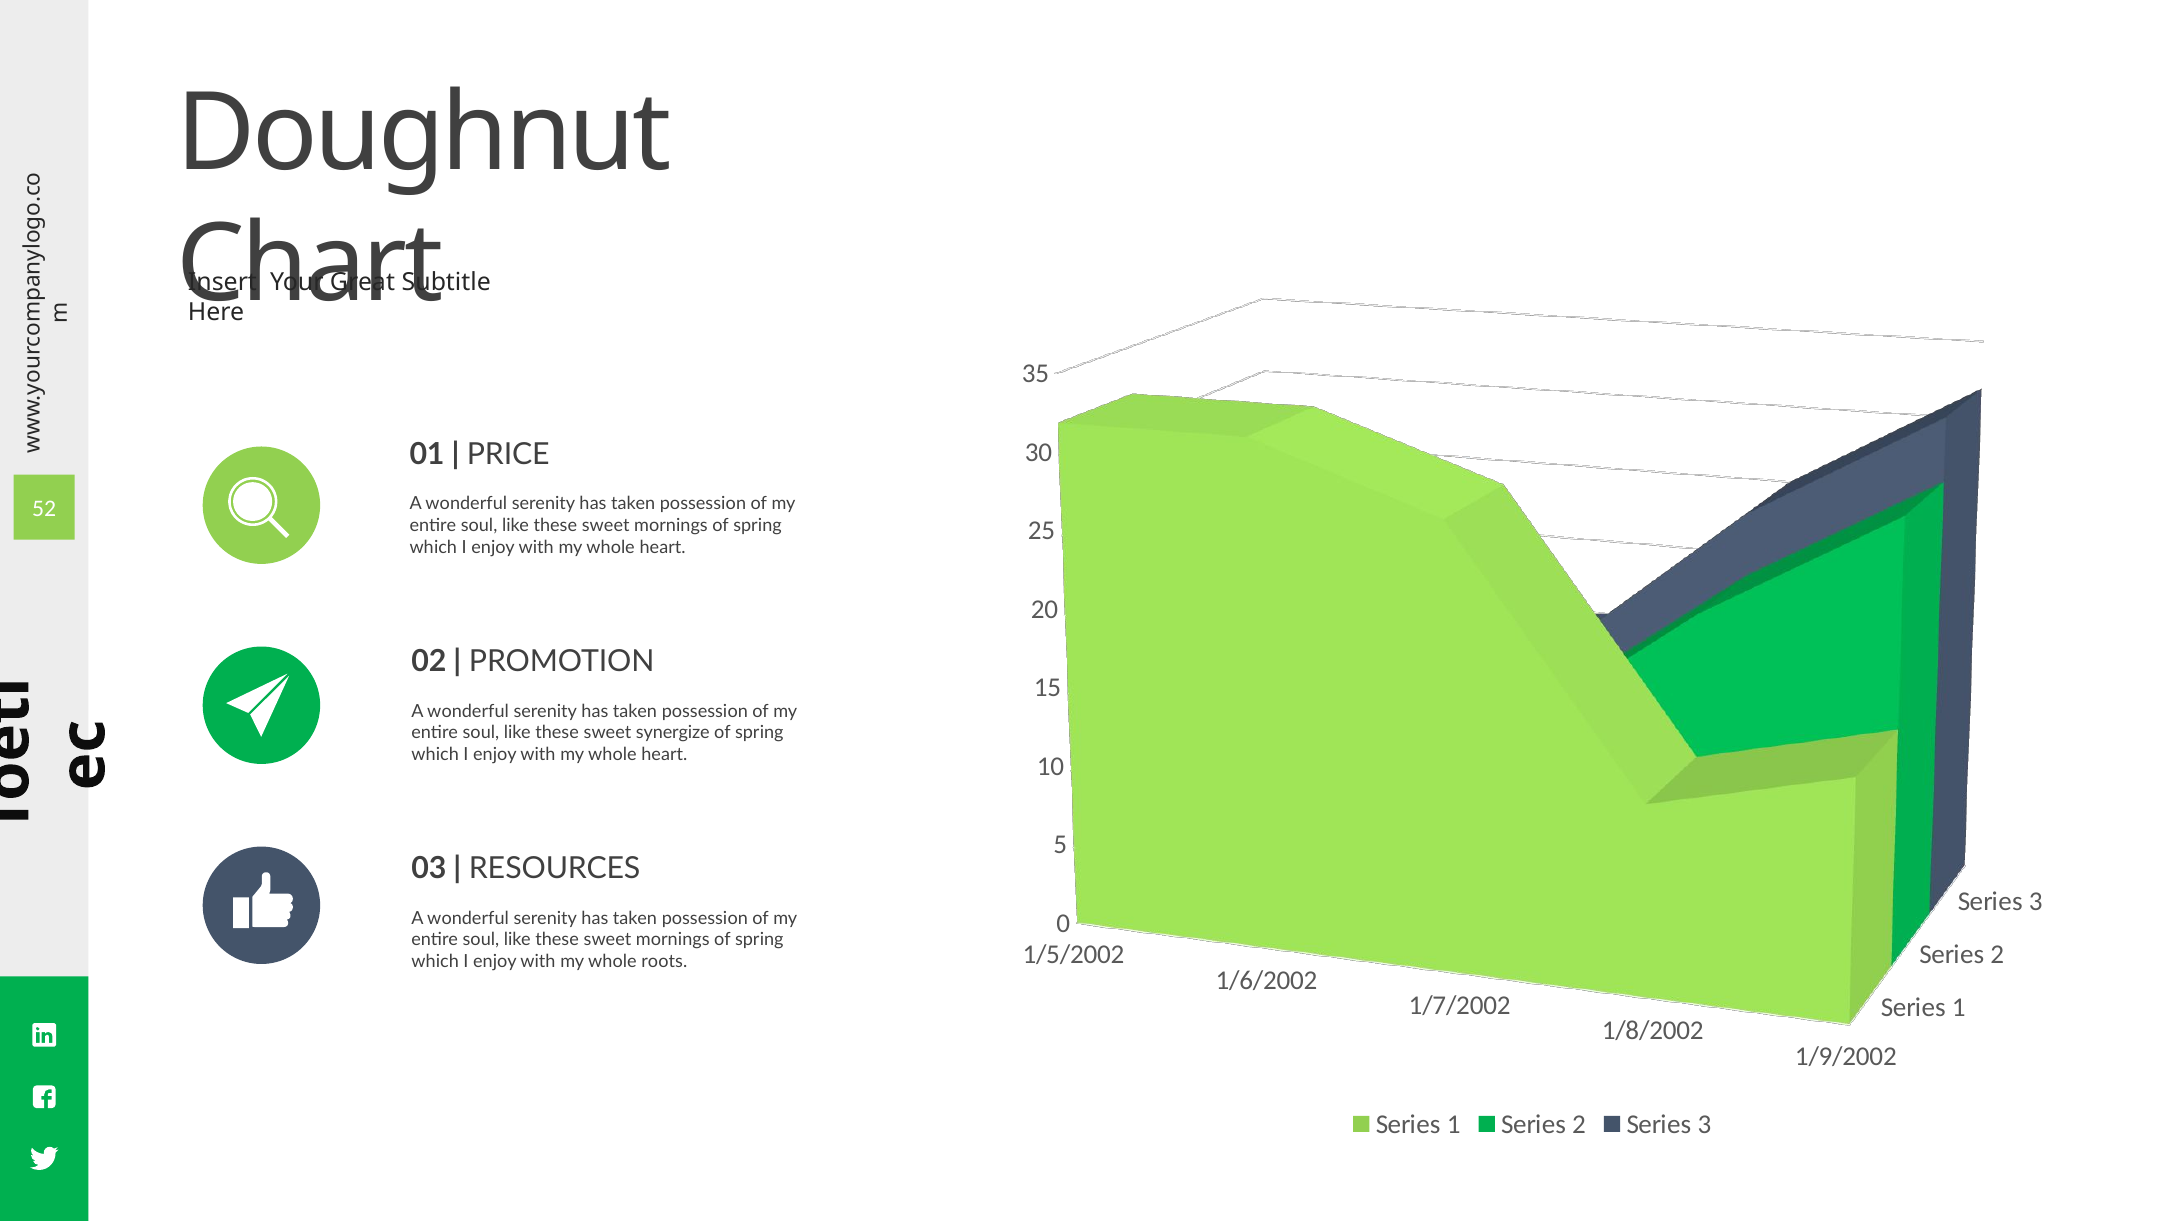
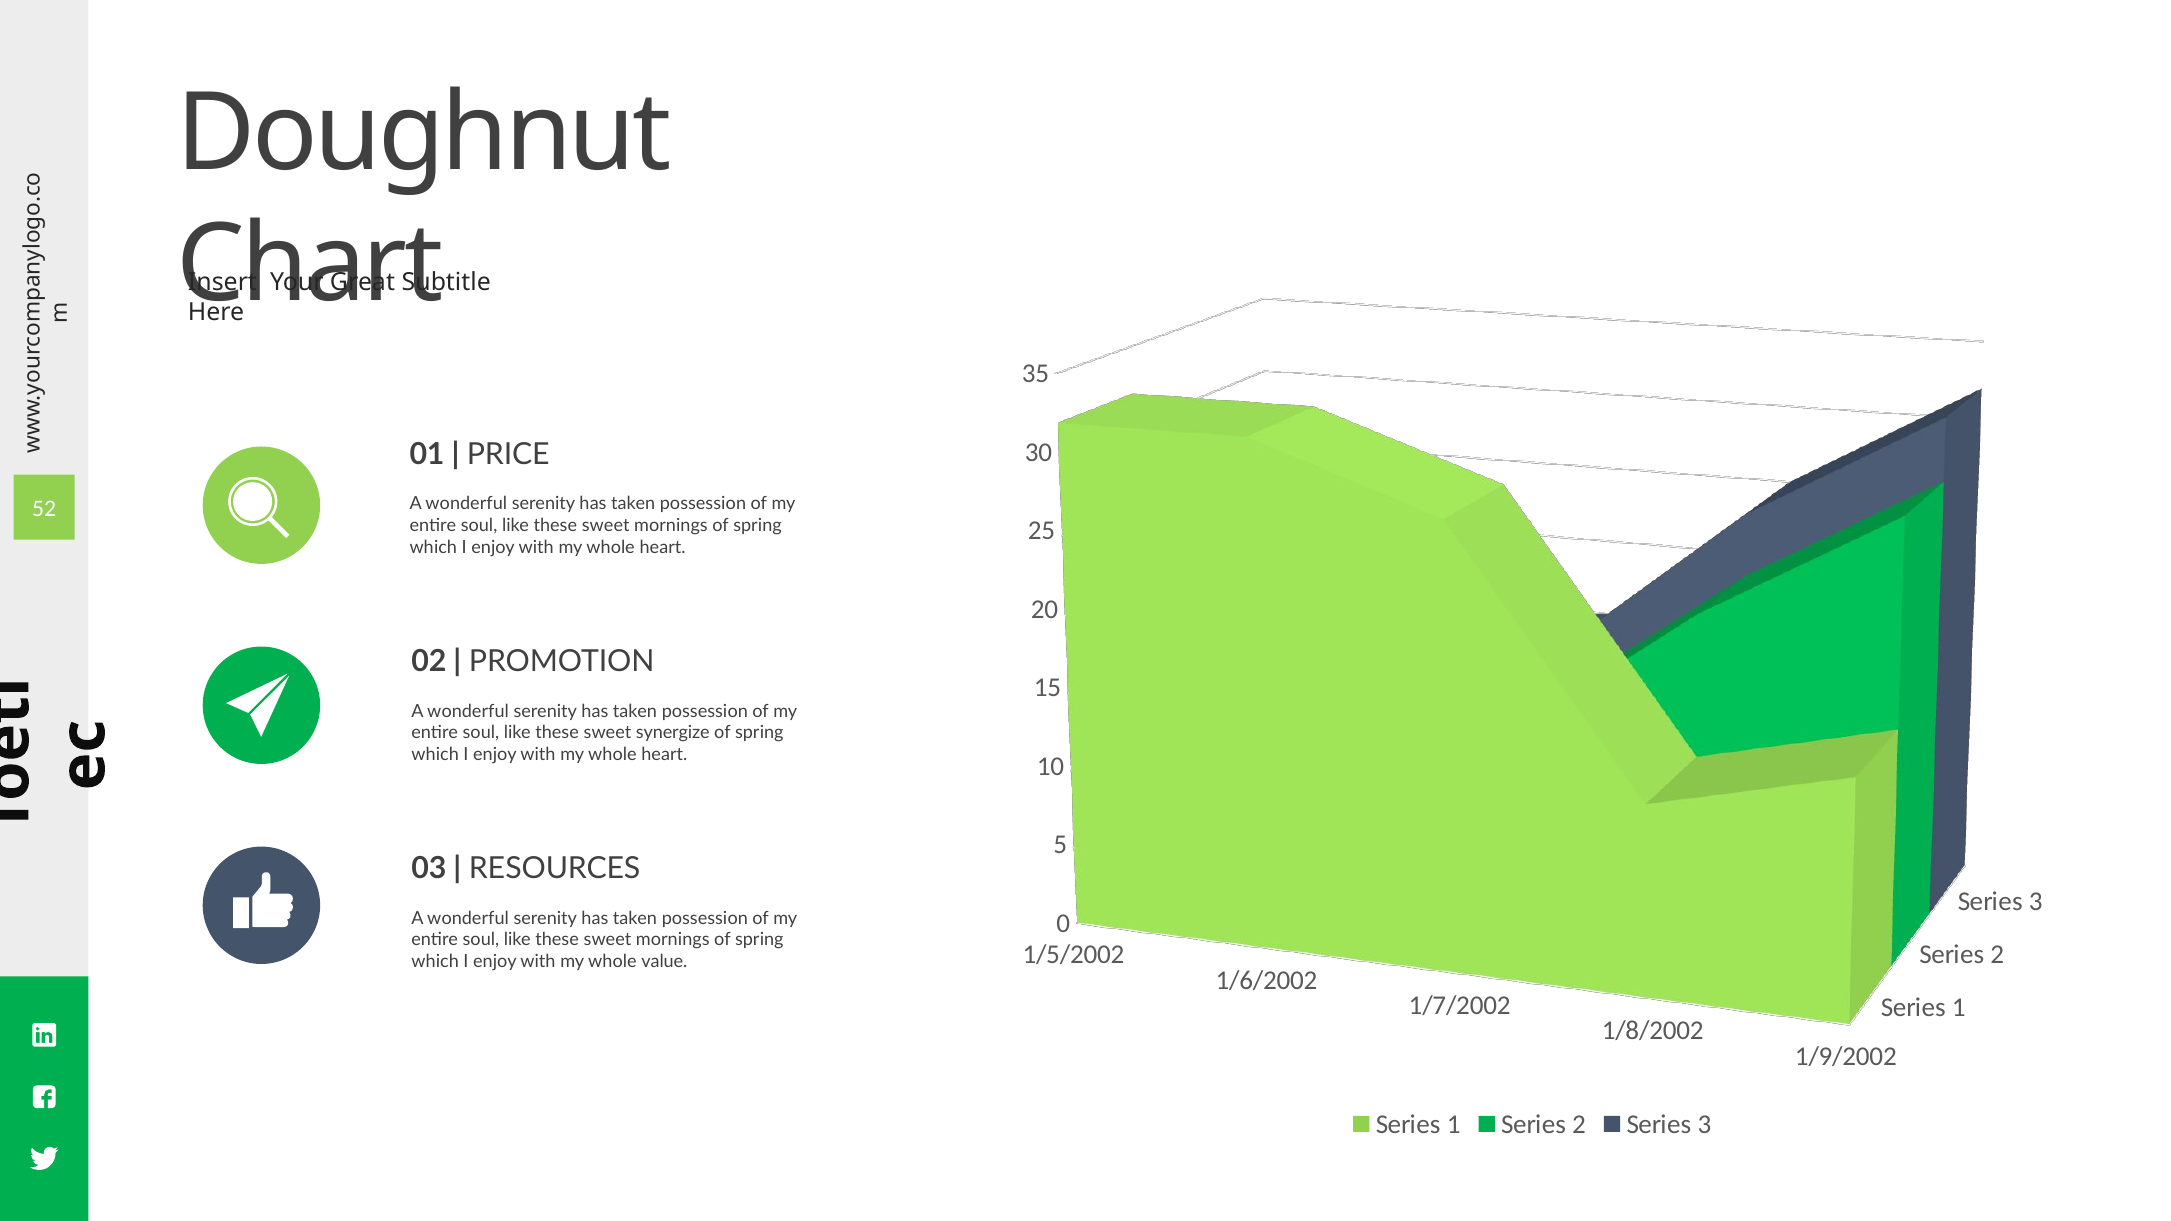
roots: roots -> value
